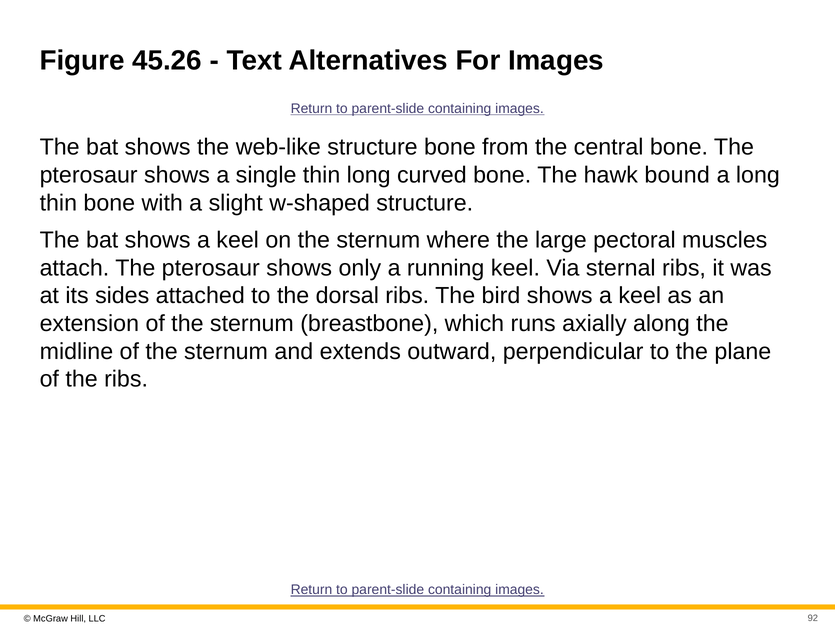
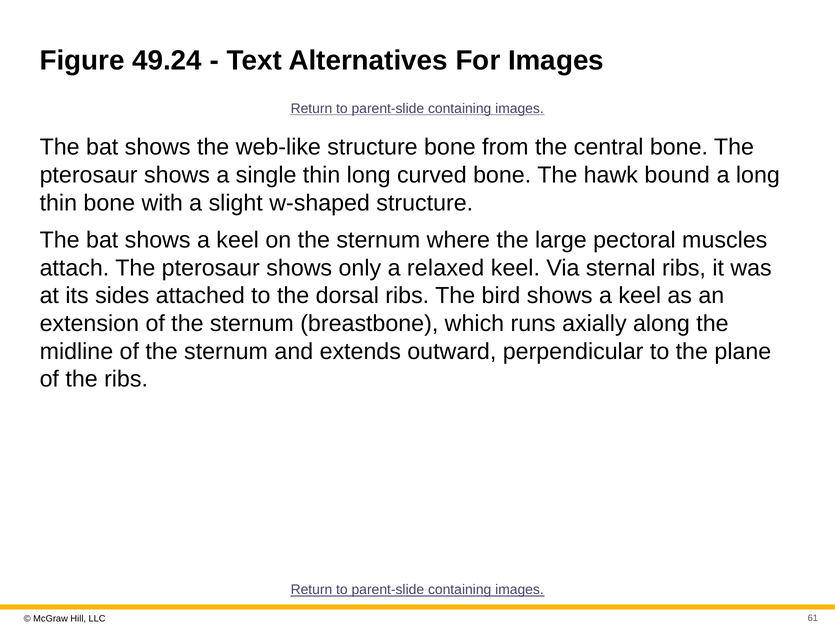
45.26: 45.26 -> 49.24
running: running -> relaxed
92: 92 -> 61
